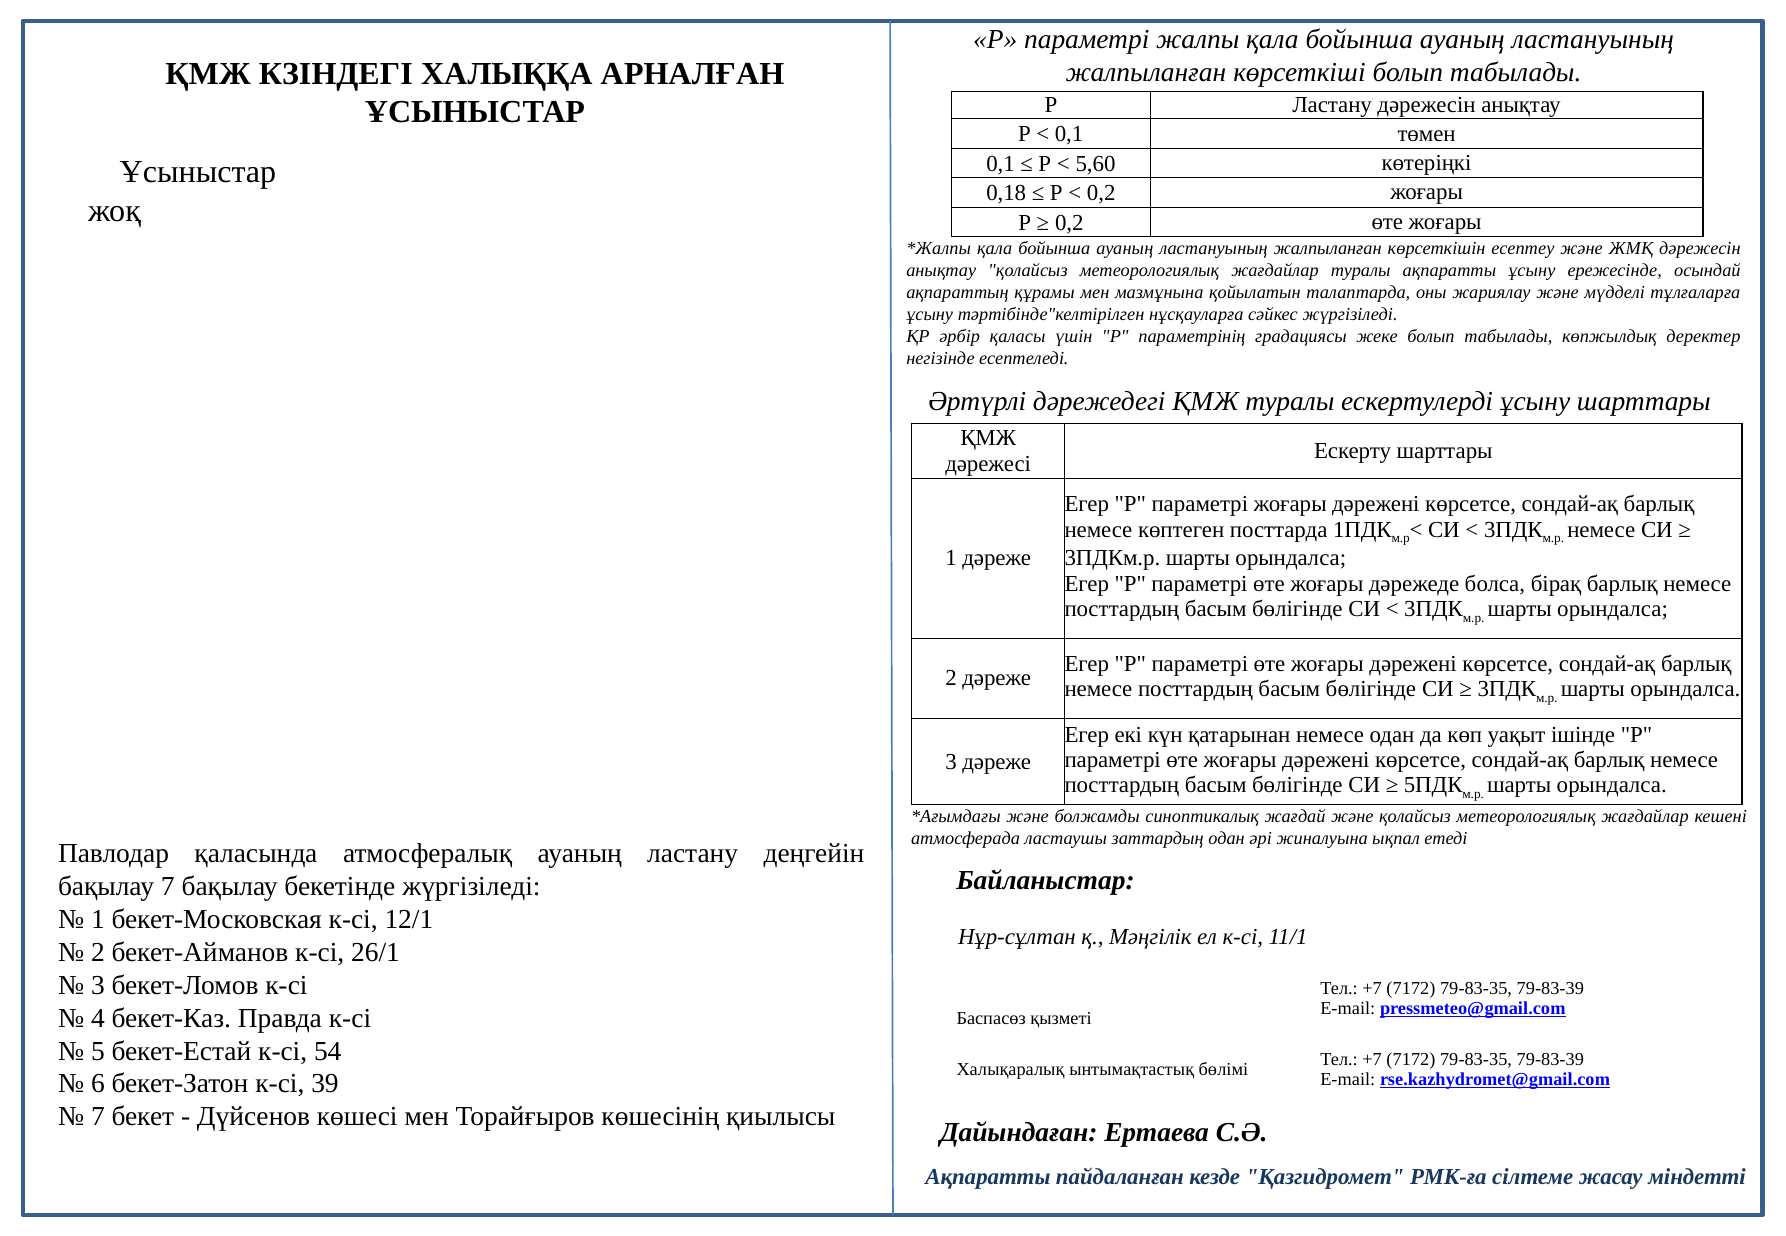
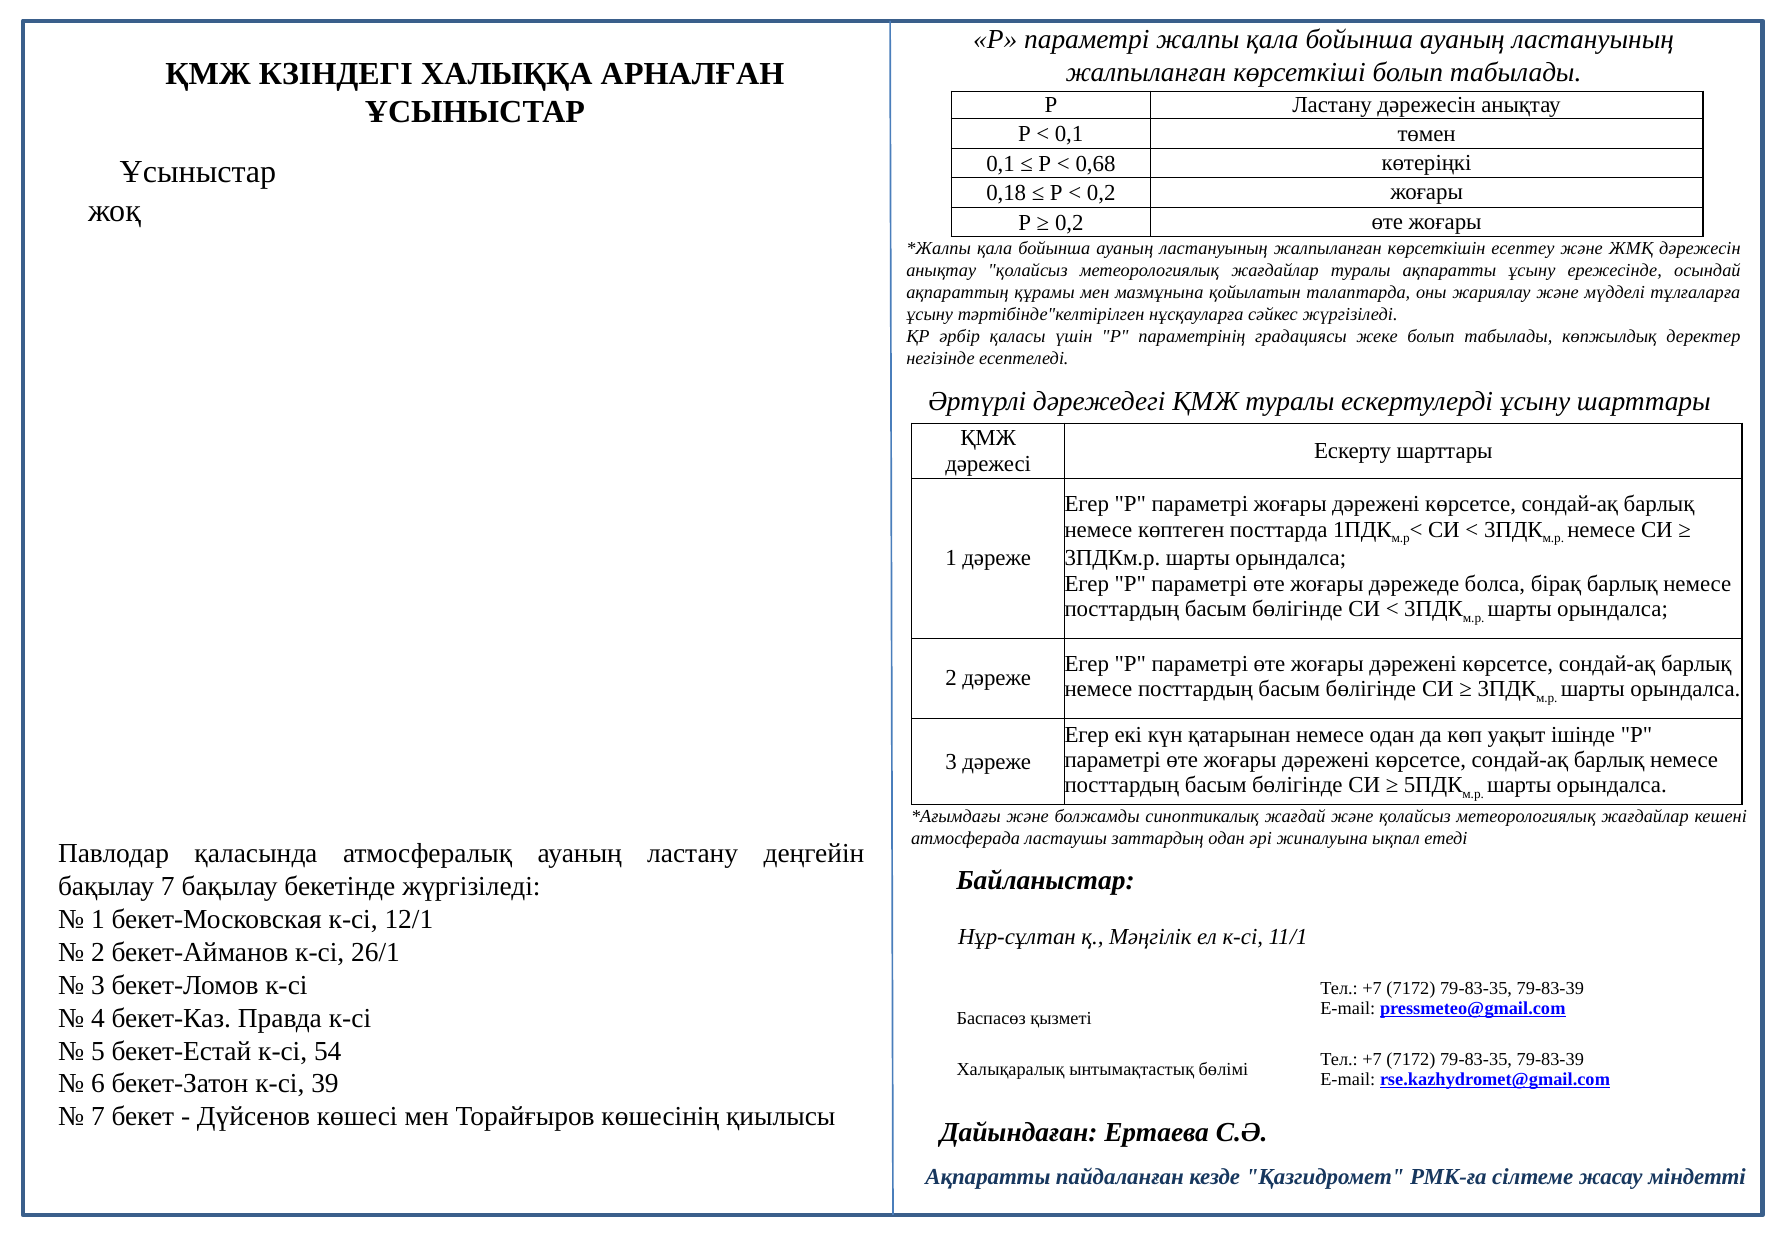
5,60: 5,60 -> 0,68
